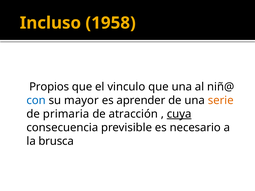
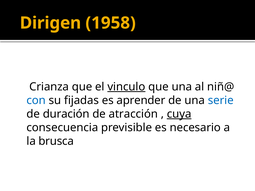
Incluso: Incluso -> Dirigen
Propios: Propios -> Crianza
vinculo underline: none -> present
mayor: mayor -> fijadas
serie colour: orange -> blue
primaria: primaria -> duración
